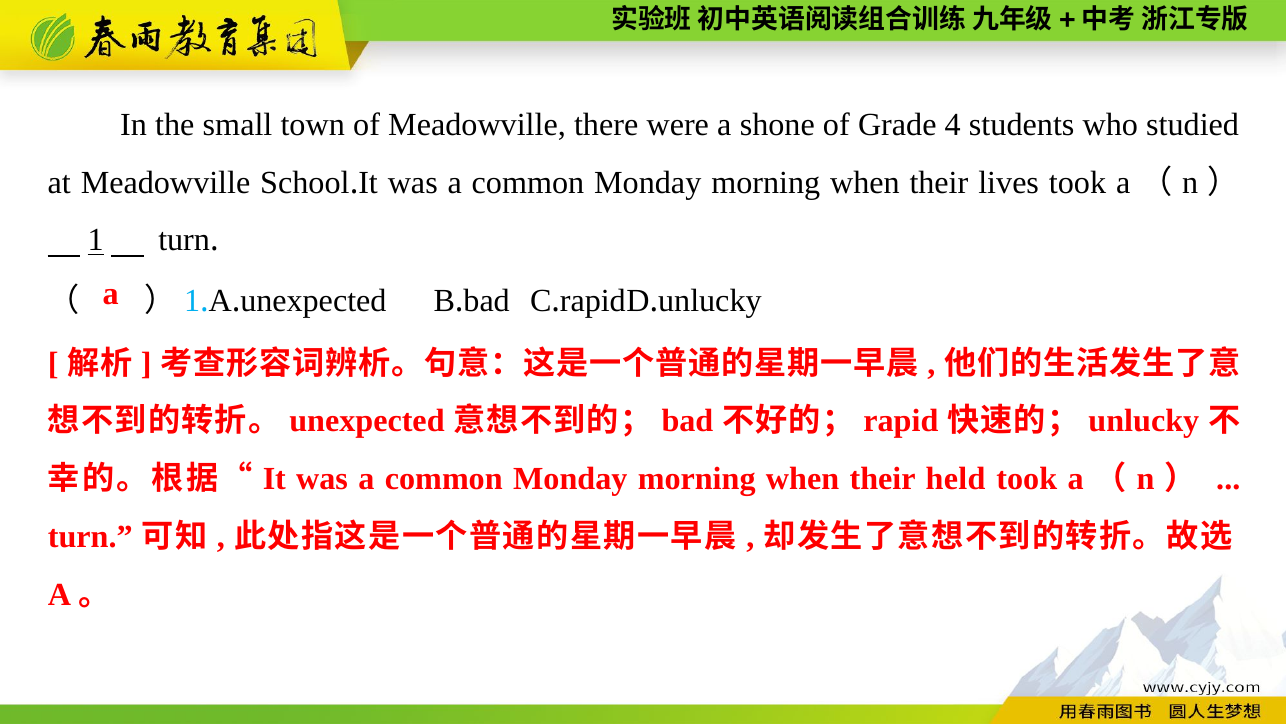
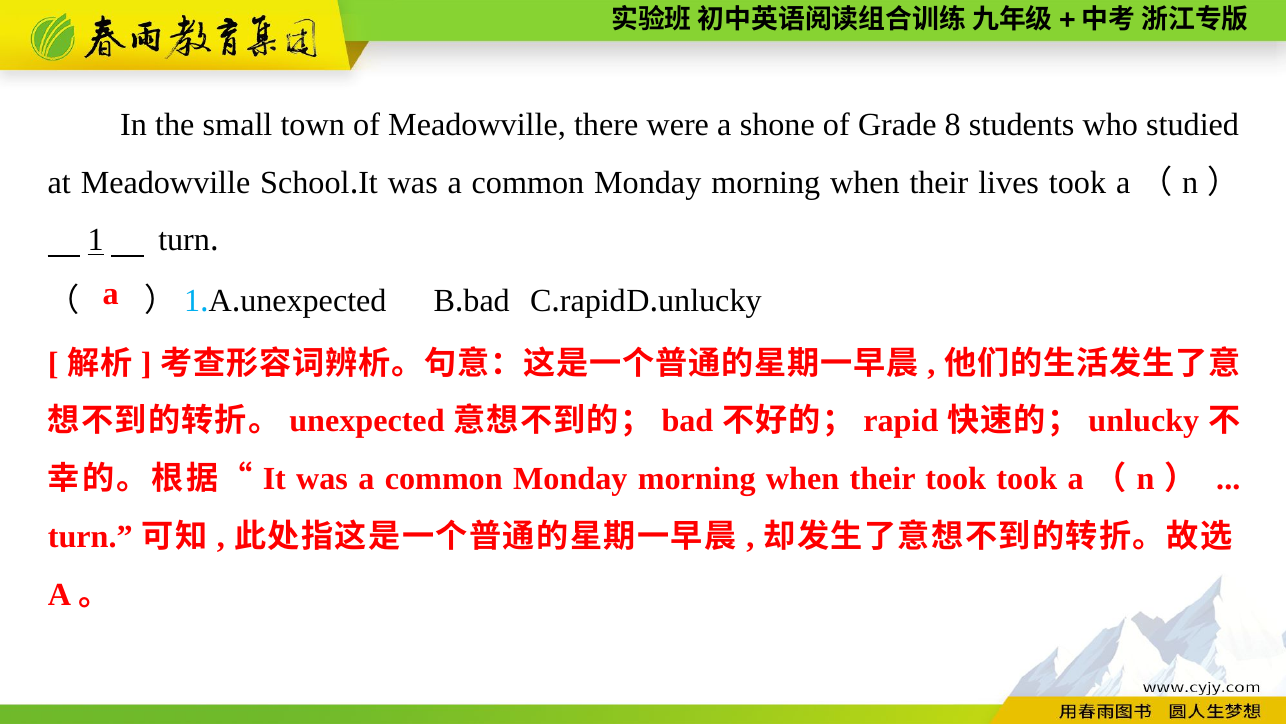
4: 4 -> 8
their held: held -> took
